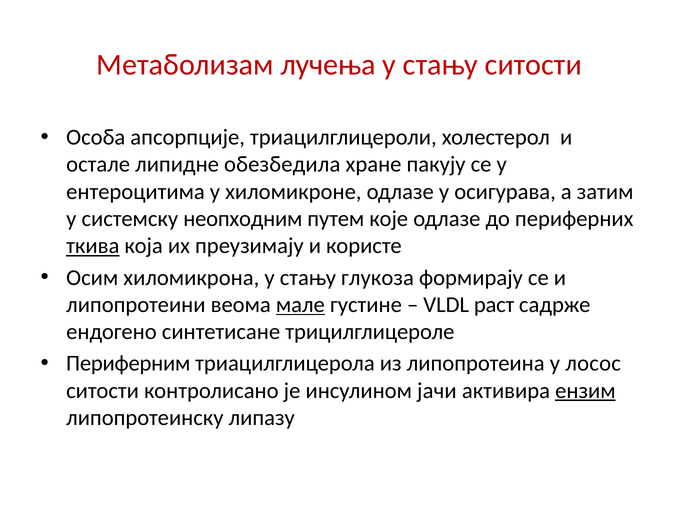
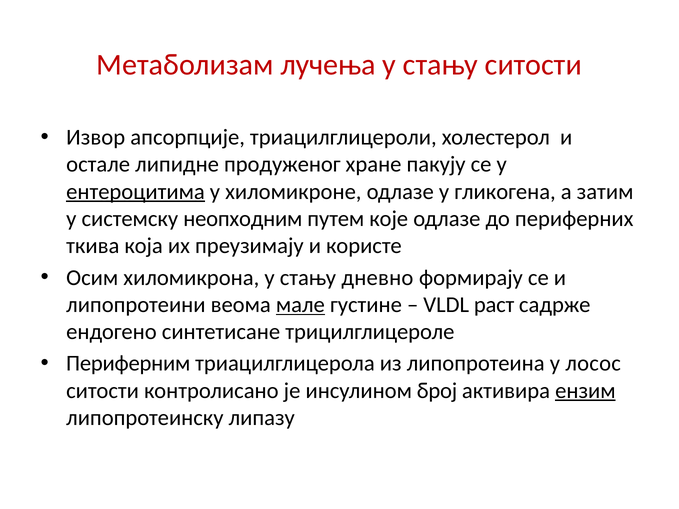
Особа: Особа -> Извор
обезбедила: обезбедила -> продуженог
ентероцитима underline: none -> present
осигурава: осигурава -> гликогена
ткива underline: present -> none
глукоза: глукоза -> дневно
јачи: јачи -> број
